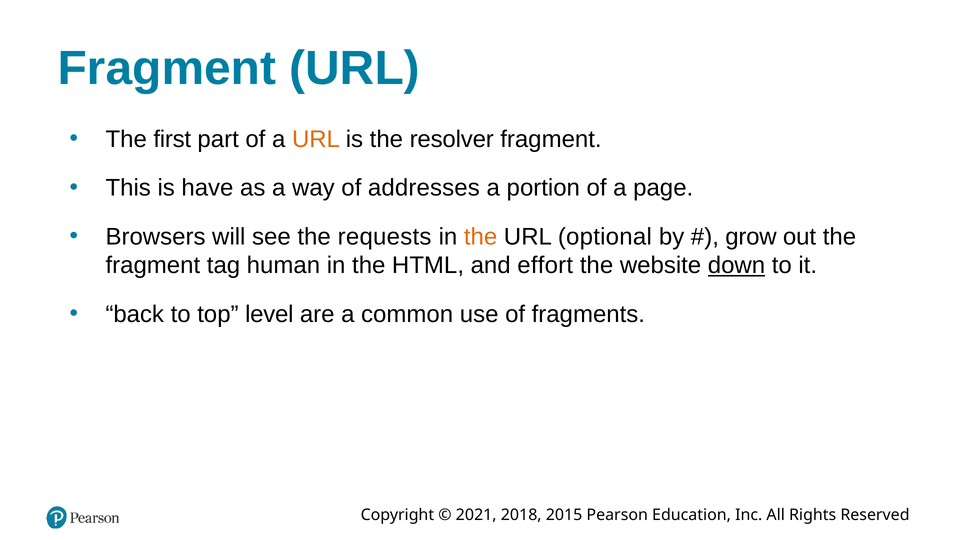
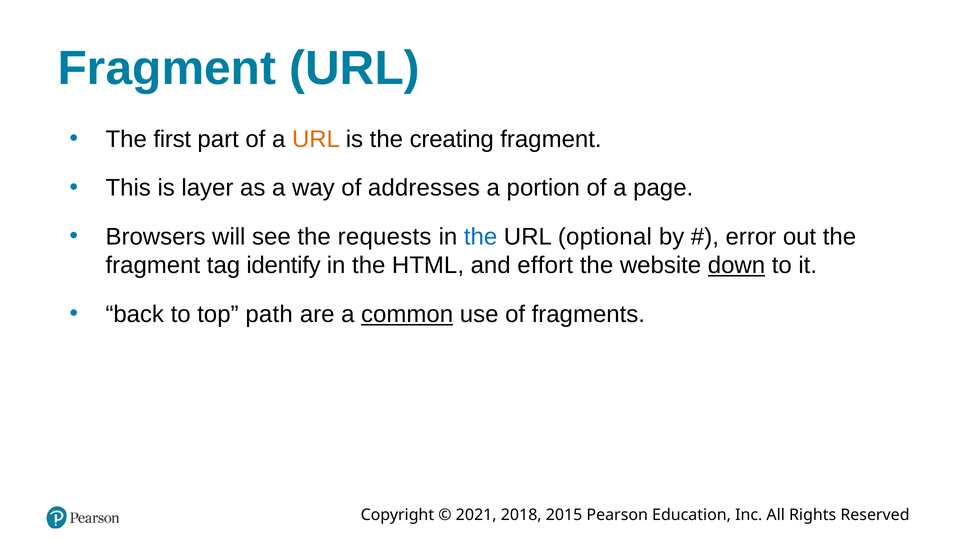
resolver: resolver -> creating
have: have -> layer
the at (481, 237) colour: orange -> blue
grow: grow -> error
human: human -> identify
level: level -> path
common underline: none -> present
